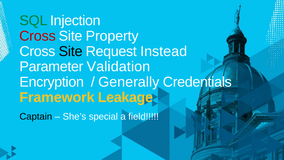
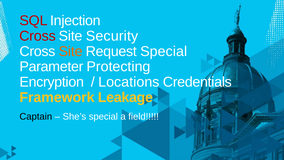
SQL colour: green -> red
Property: Property -> Security
Site at (71, 51) colour: black -> orange
Request Instead: Instead -> Special
Validation: Validation -> Protecting
Generally: Generally -> Locations
